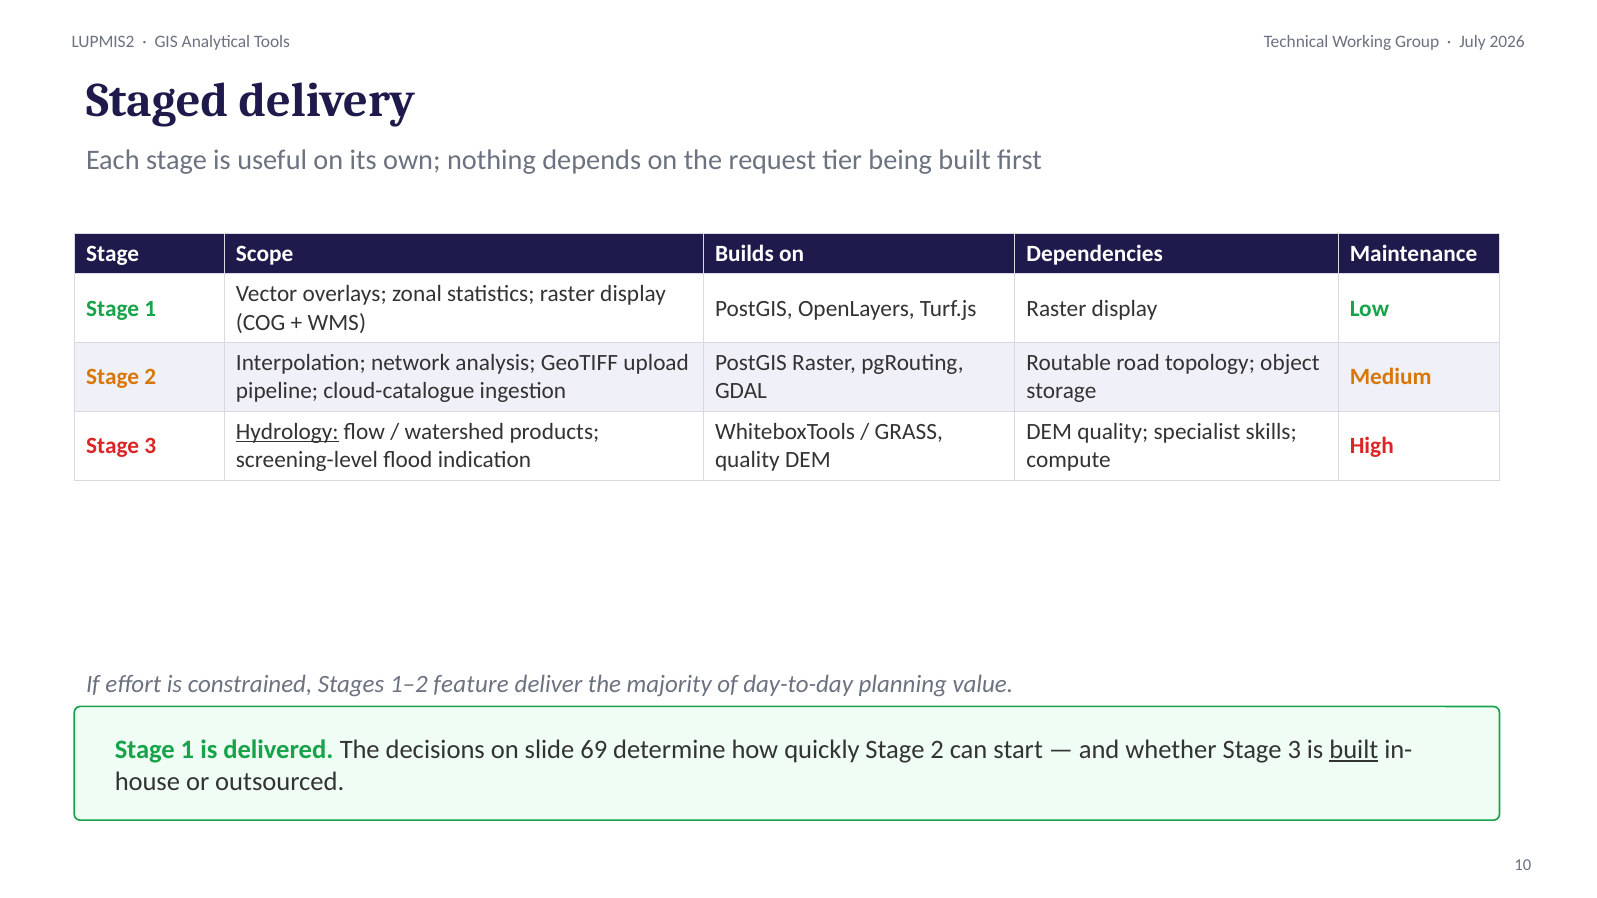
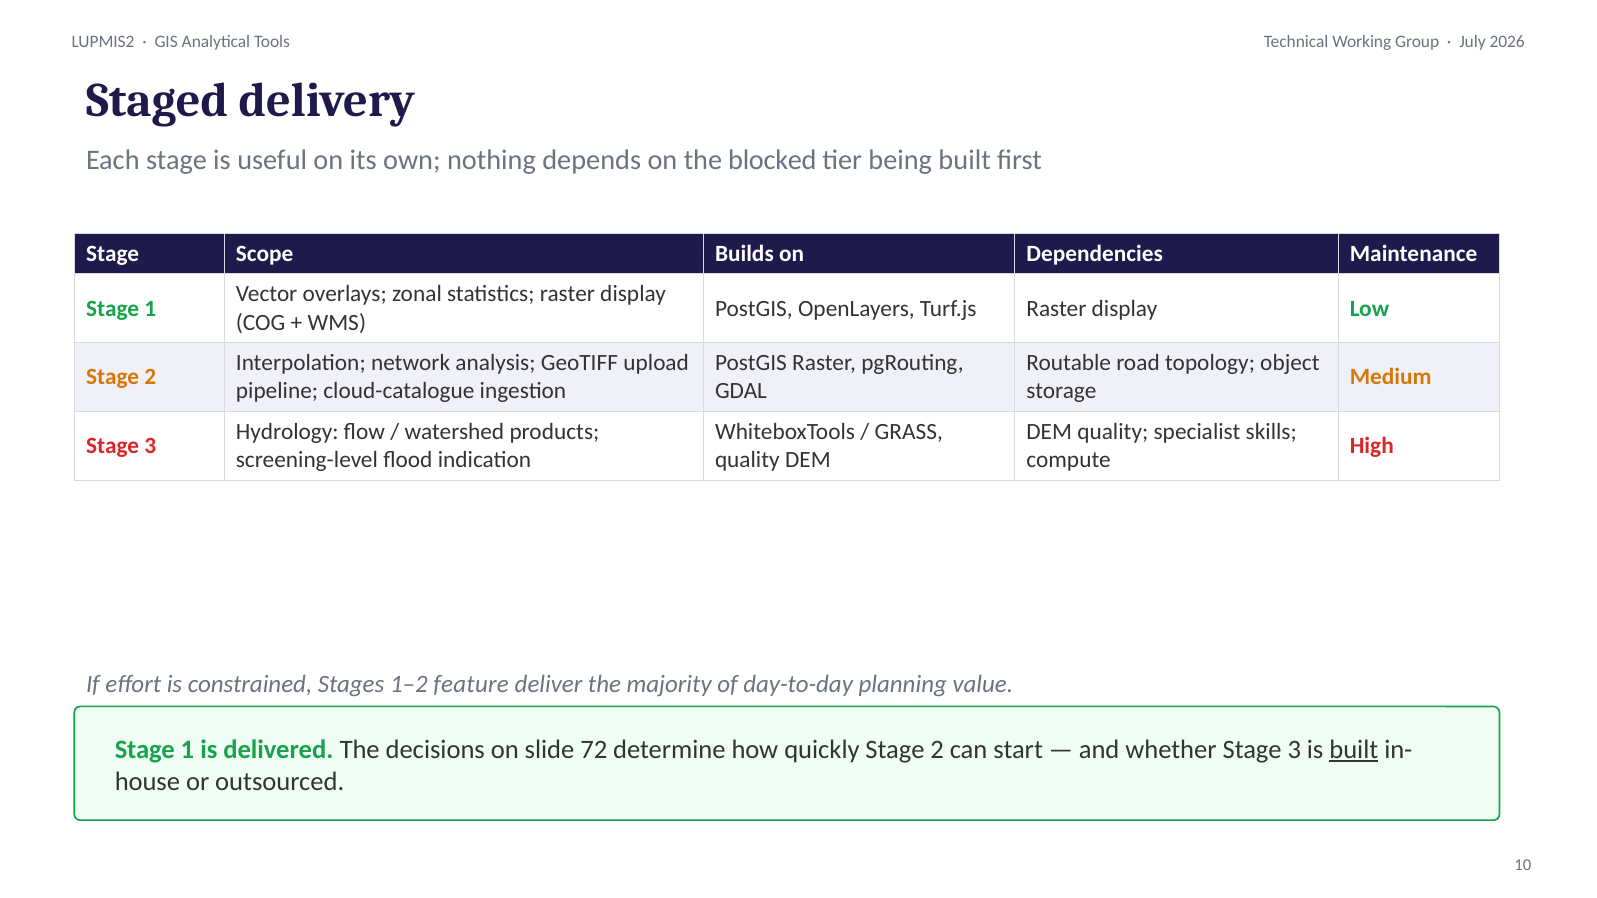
request: request -> blocked
Hydrology underline: present -> none
69: 69 -> 72
